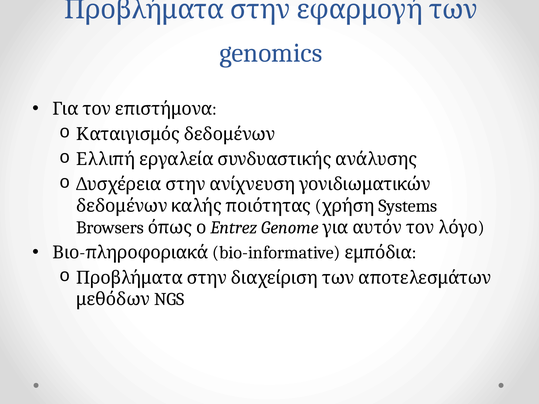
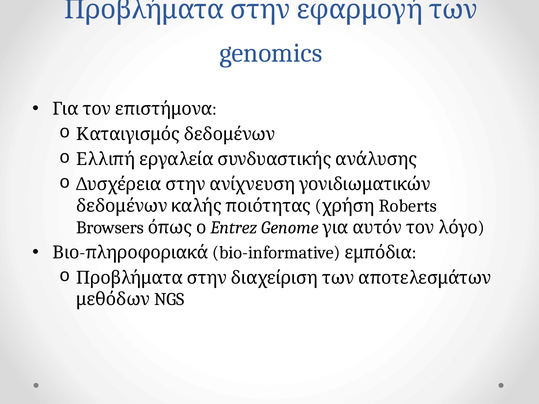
Systems: Systems -> Roberts
